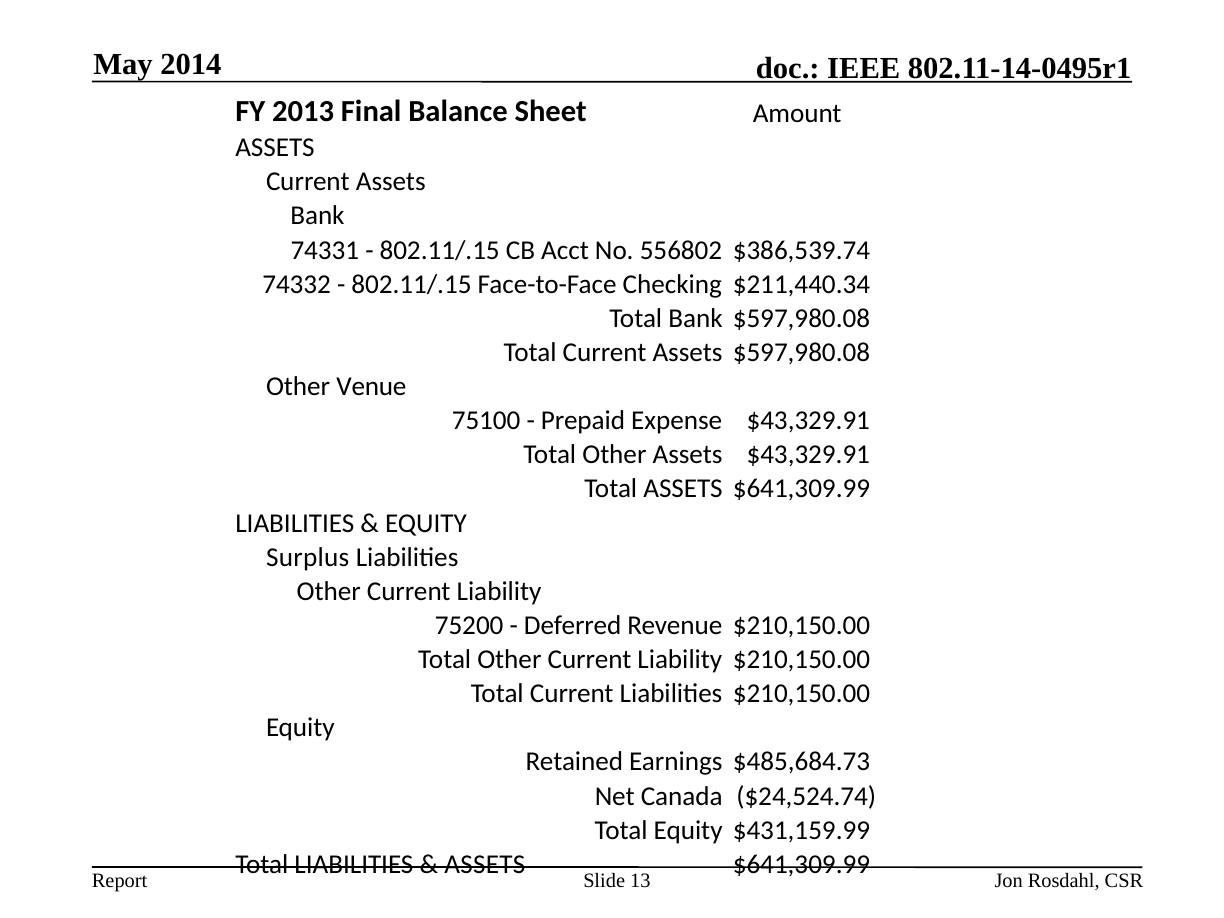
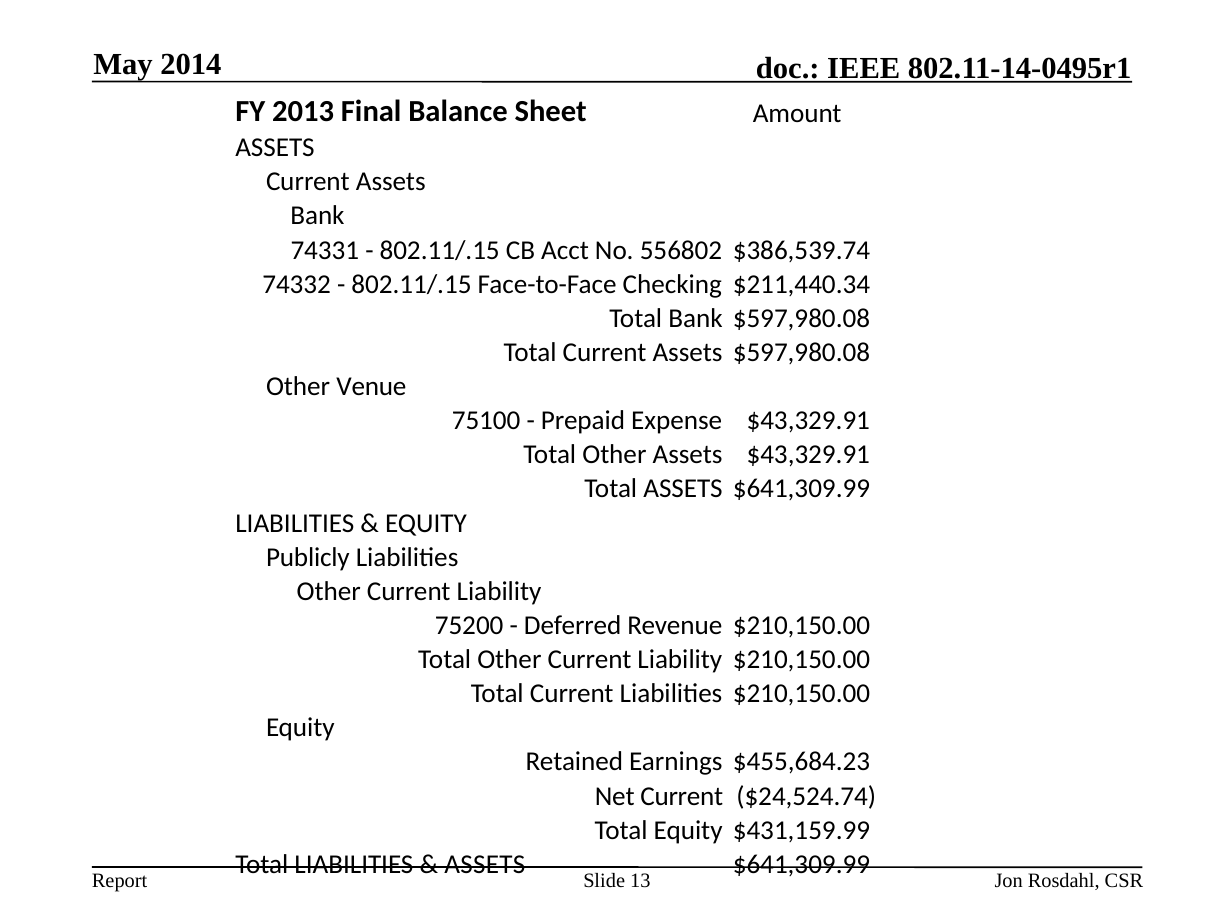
Surplus: Surplus -> Publicly
$485,684.73: $485,684.73 -> $455,684.23
Net Canada: Canada -> Current
